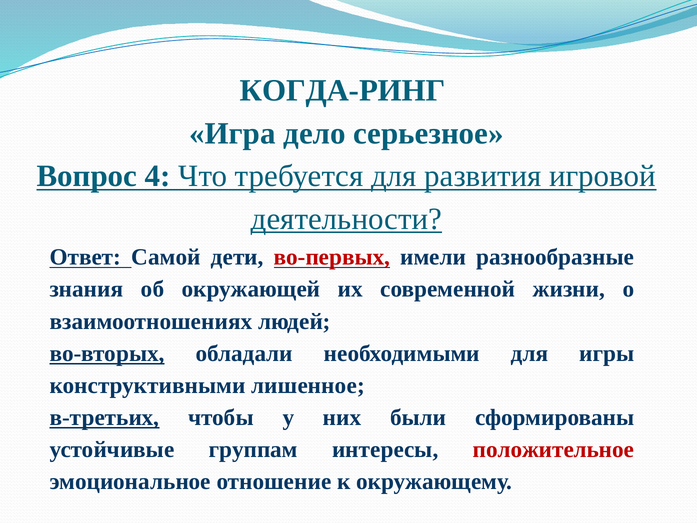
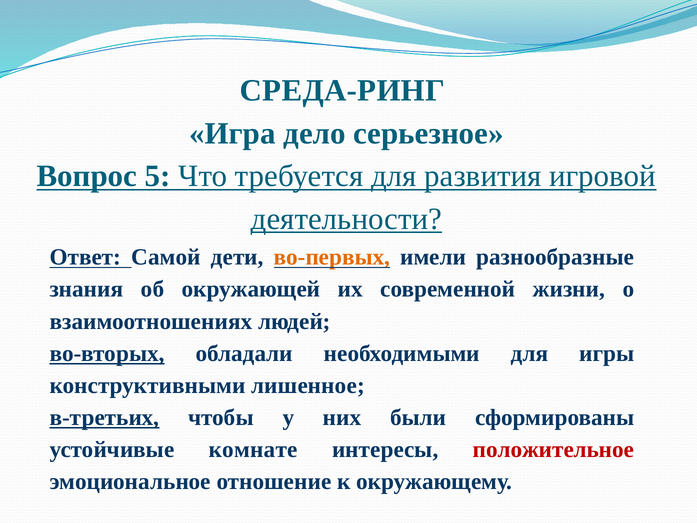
КОГДА-РИНГ: КОГДА-РИНГ -> СРЕДА-РИНГ
4: 4 -> 5
во-первых colour: red -> orange
группам: группам -> комнате
